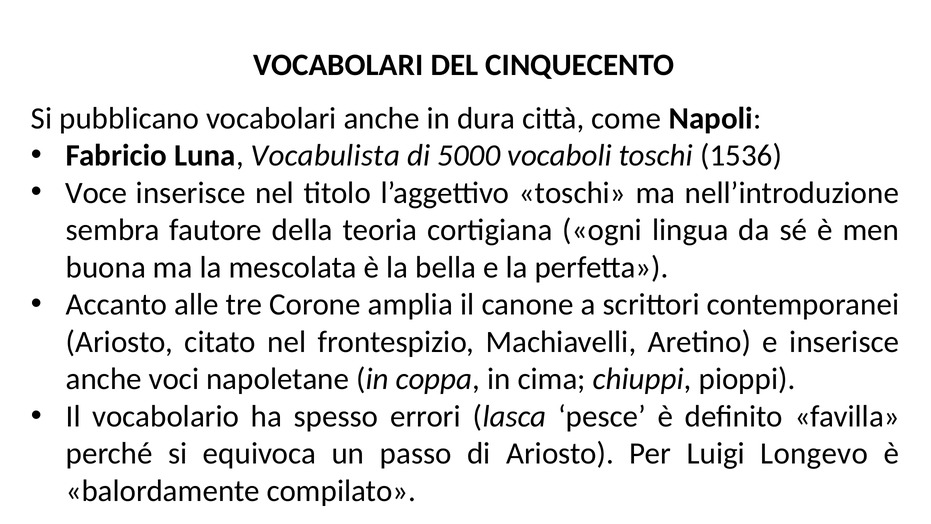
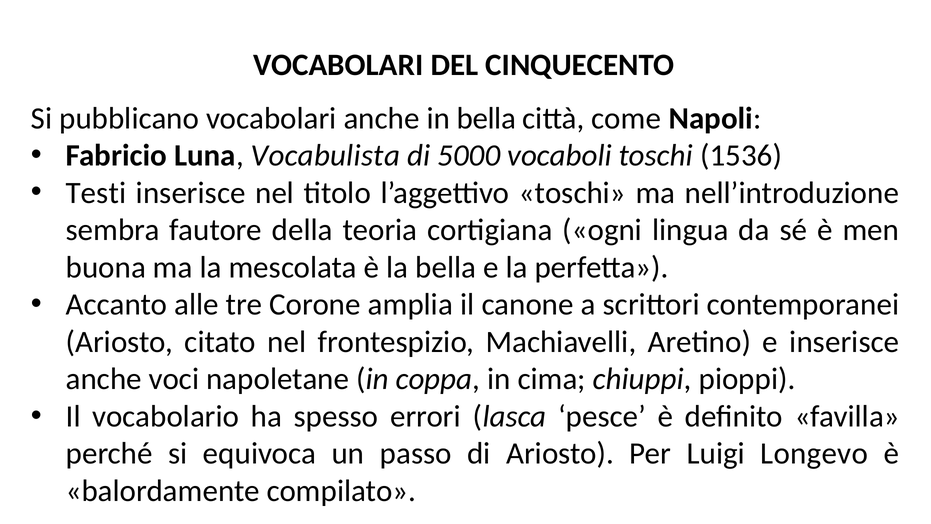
in dura: dura -> bella
Voce: Voce -> Testi
